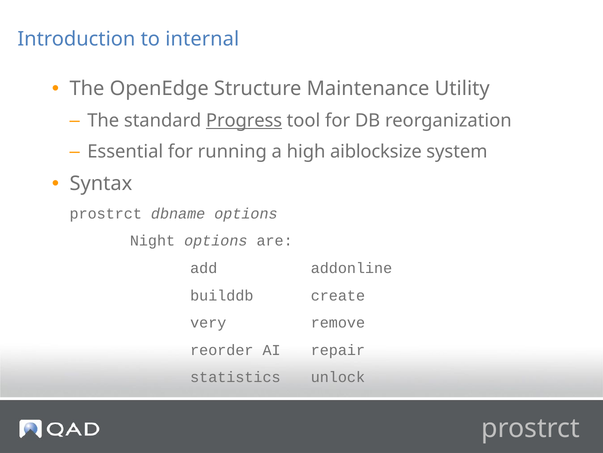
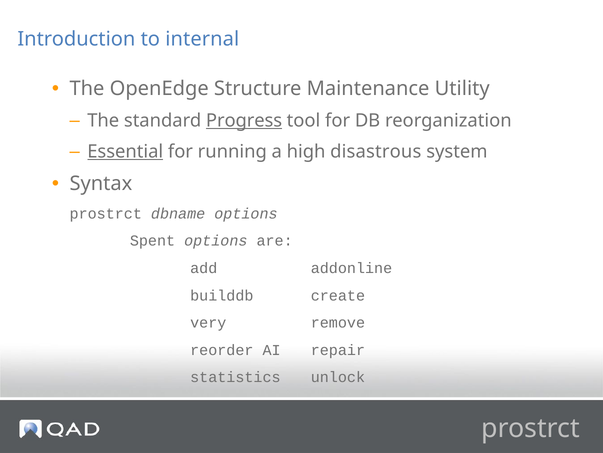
Essential underline: none -> present
aiblocksize: aiblocksize -> disastrous
Night: Night -> Spent
